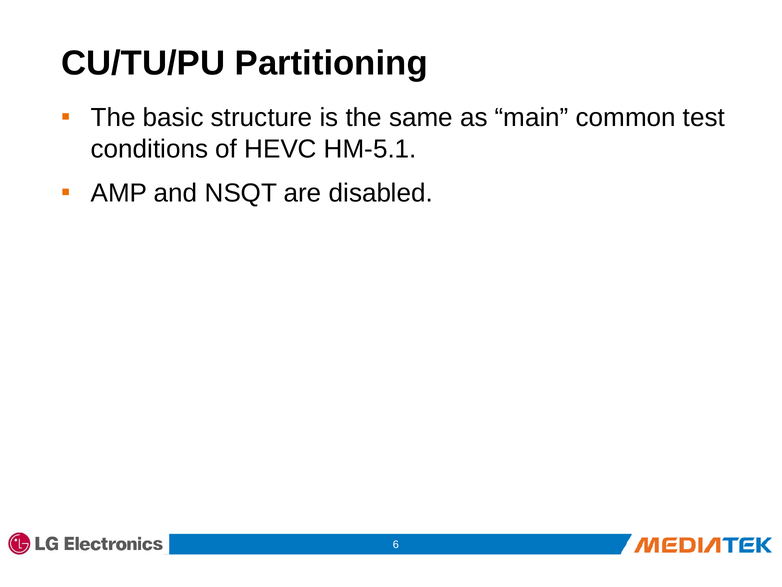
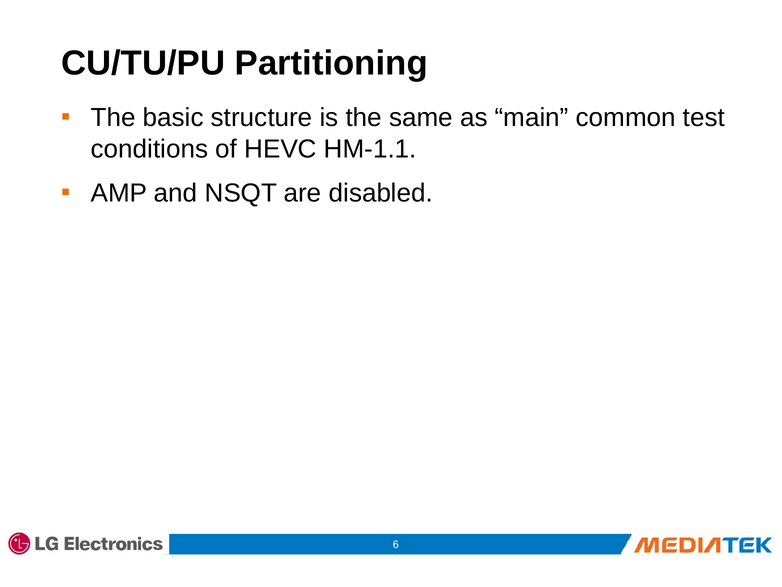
HM-5.1: HM-5.1 -> HM-1.1
